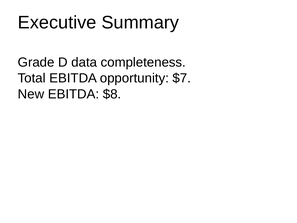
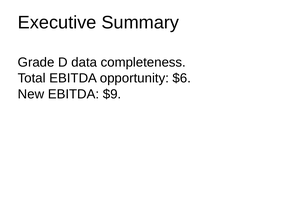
$7: $7 -> $6
$8: $8 -> $9
